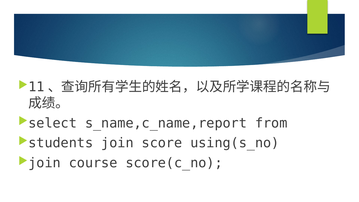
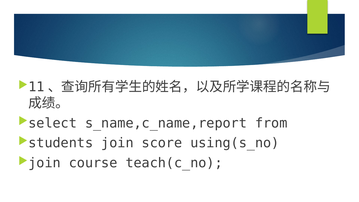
score(c_no: score(c_no -> teach(c_no
